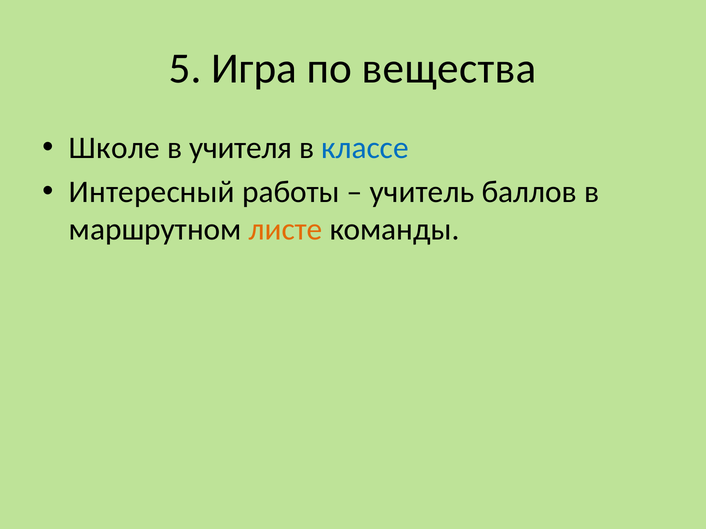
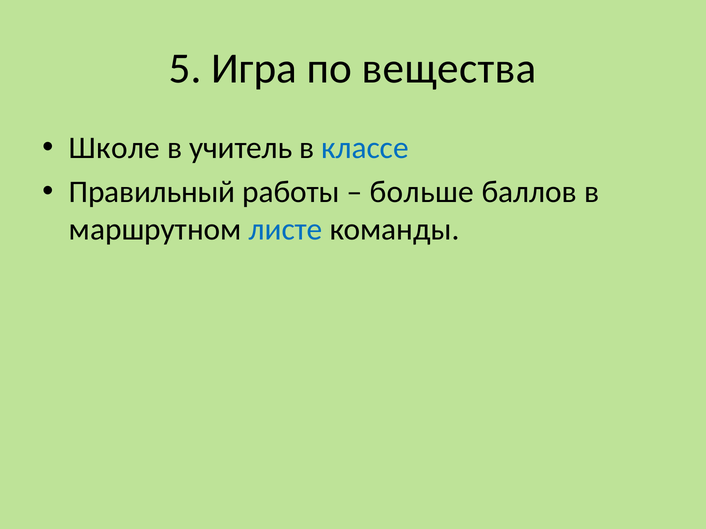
учителя: учителя -> учитель
Интересный: Интересный -> Правильный
учитель: учитель -> больше
листе colour: orange -> blue
